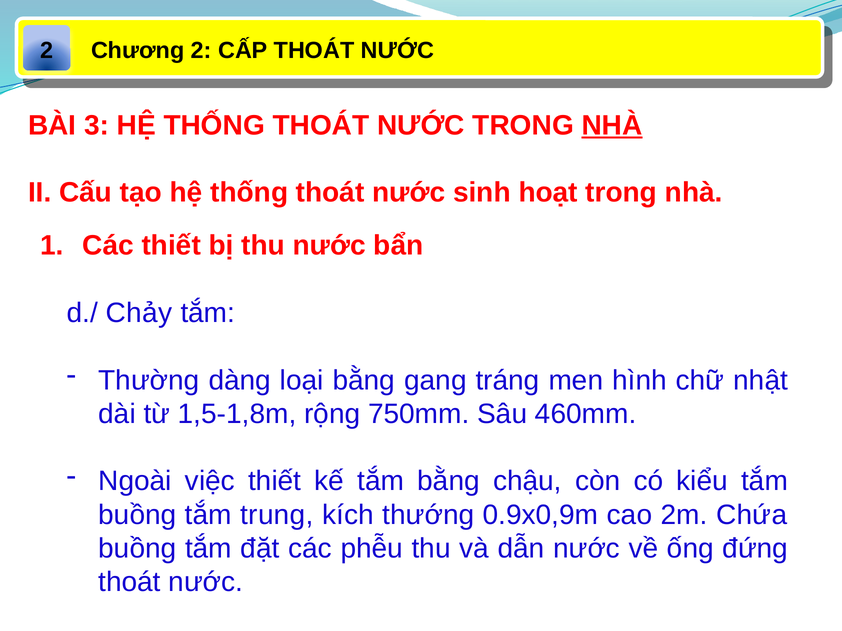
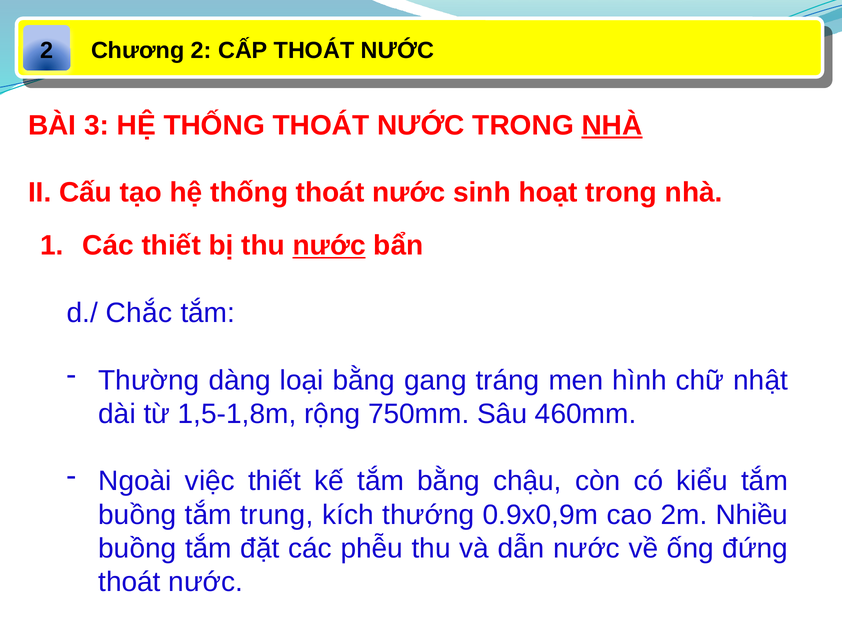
nước at (329, 246) underline: none -> present
Chảy: Chảy -> Chắc
Chứa: Chứa -> Nhiều
